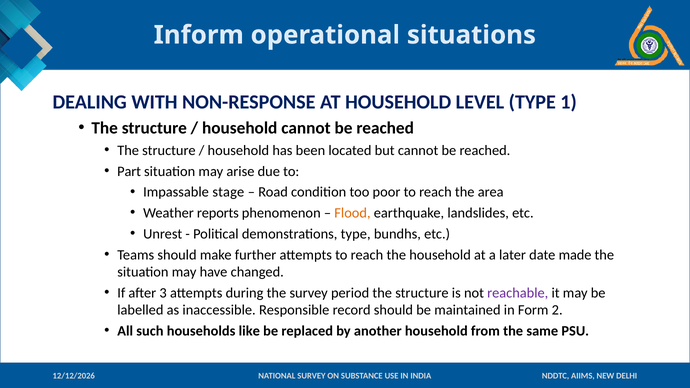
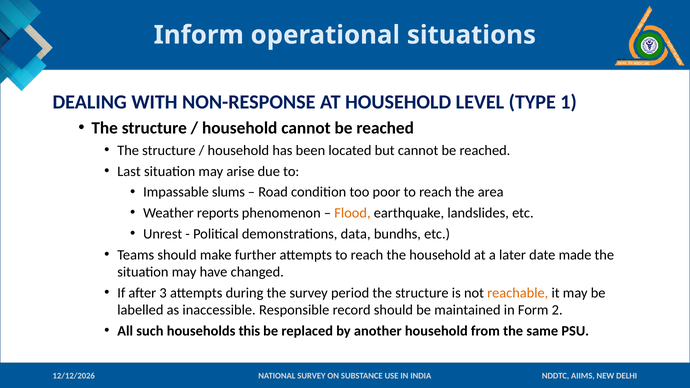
Part: Part -> Last
stage: stage -> slums
demonstrations type: type -> data
reachable colour: purple -> orange
like: like -> this
